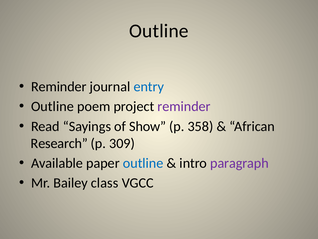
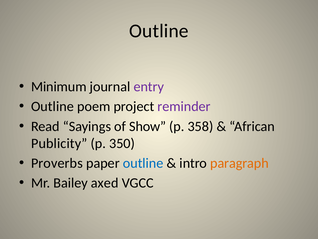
Reminder at (59, 87): Reminder -> Minimum
entry colour: blue -> purple
Research: Research -> Publicity
309: 309 -> 350
Available: Available -> Proverbs
paragraph colour: purple -> orange
class: class -> axed
